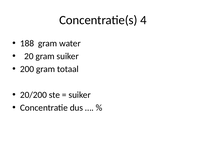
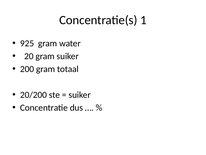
4: 4 -> 1
188: 188 -> 925
